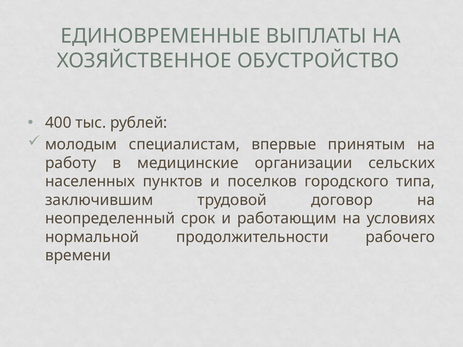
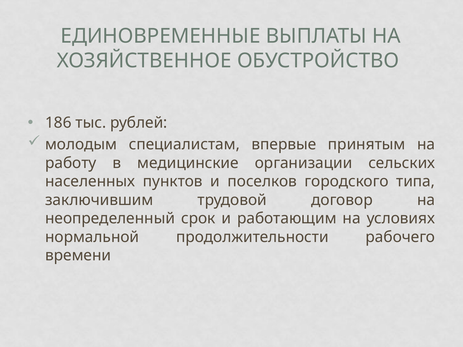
400: 400 -> 186
